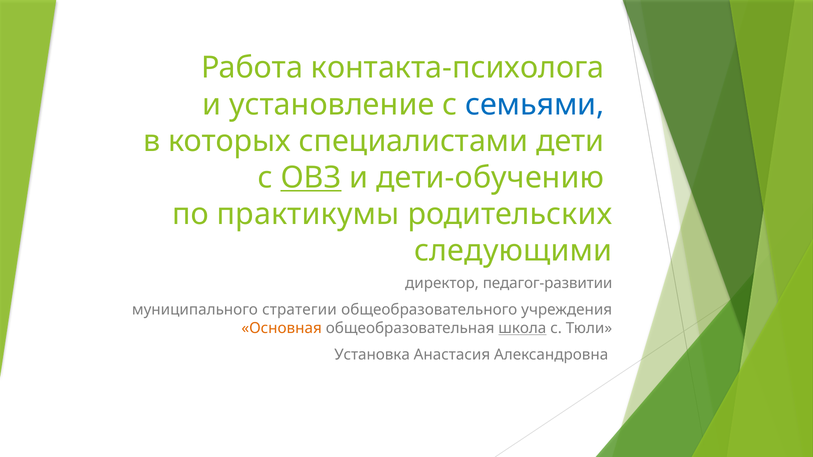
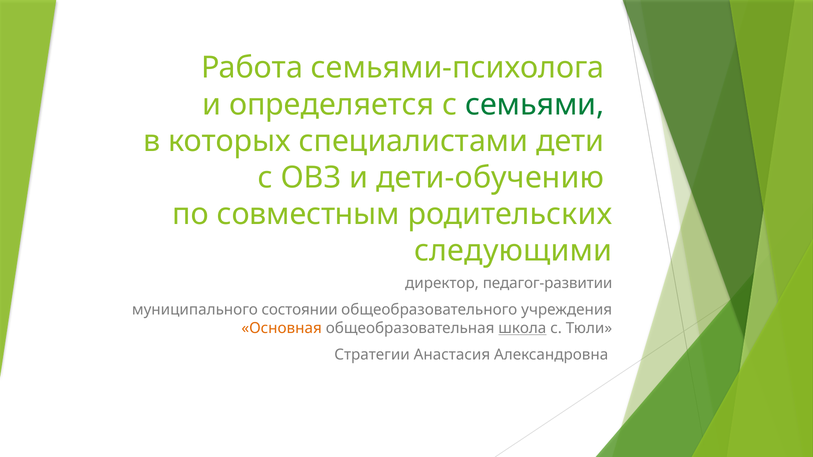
контакта-психолога: контакта-психолога -> семьями-психолога
установление: установление -> определяется
семьями colour: blue -> green
ОВЗ underline: present -> none
практикумы: практикумы -> совместным
стратегии: стратегии -> состоянии
Установка: Установка -> Стратегии
